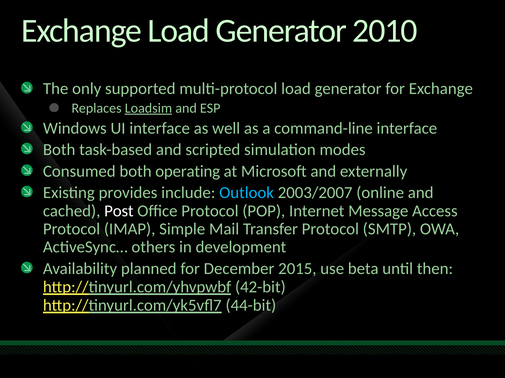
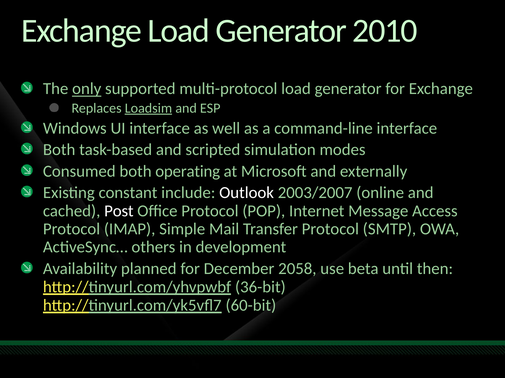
only underline: none -> present
provides: provides -> constant
Outlook colour: light blue -> white
2015: 2015 -> 2058
42-bit: 42-bit -> 36-bit
44-bit: 44-bit -> 60-bit
